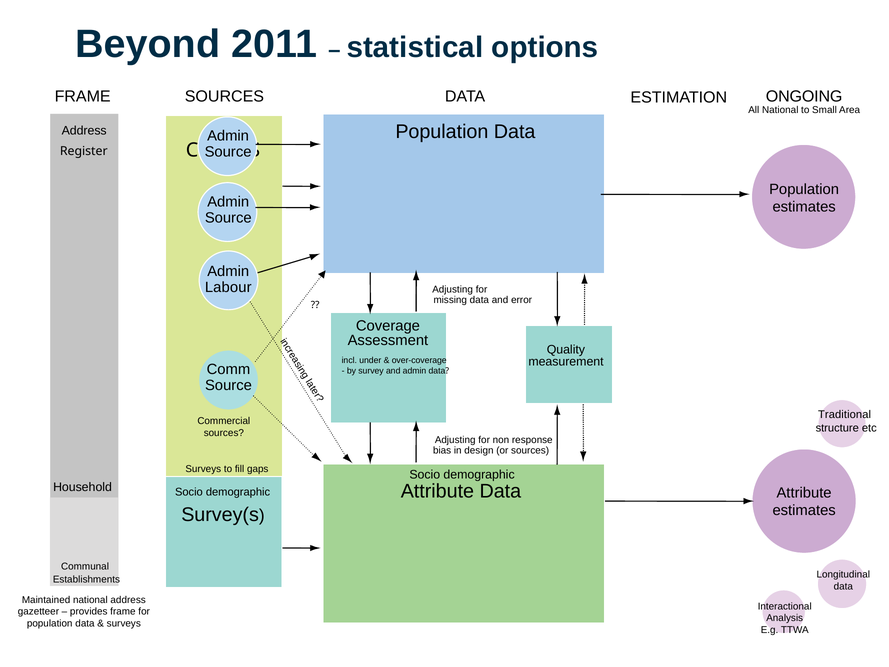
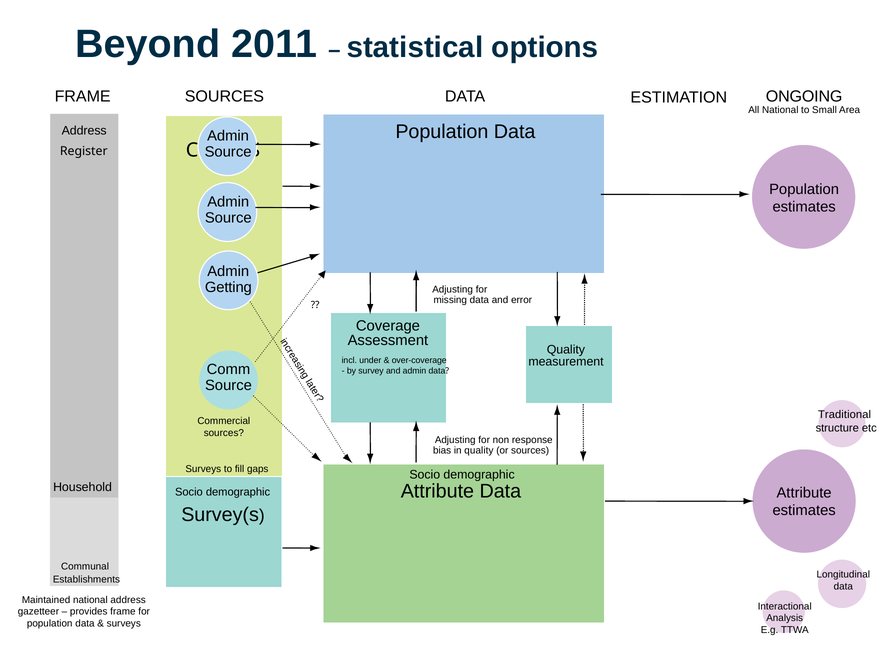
Labour: Labour -> Getting
in design: design -> quality
